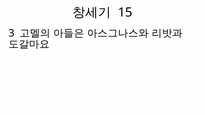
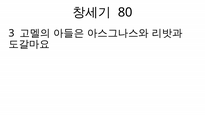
15: 15 -> 80
